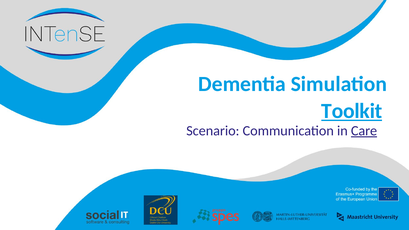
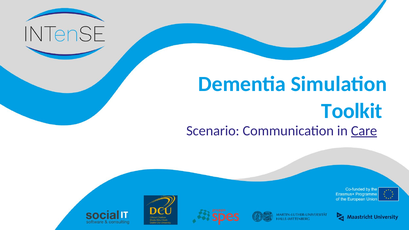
Toolkit underline: present -> none
